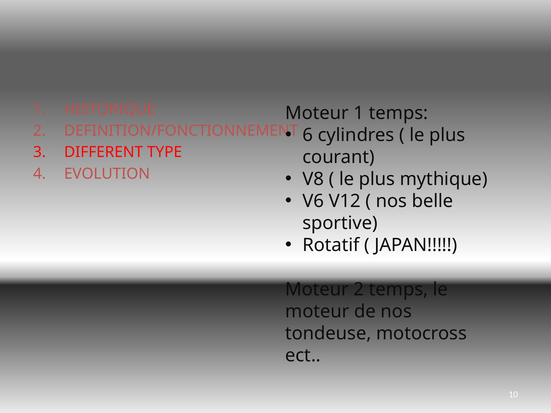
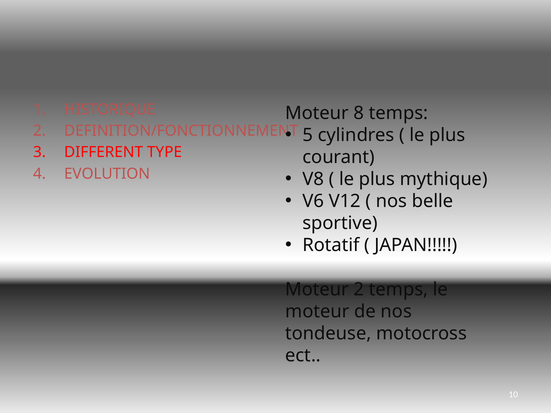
Moteur 1: 1 -> 8
6: 6 -> 5
